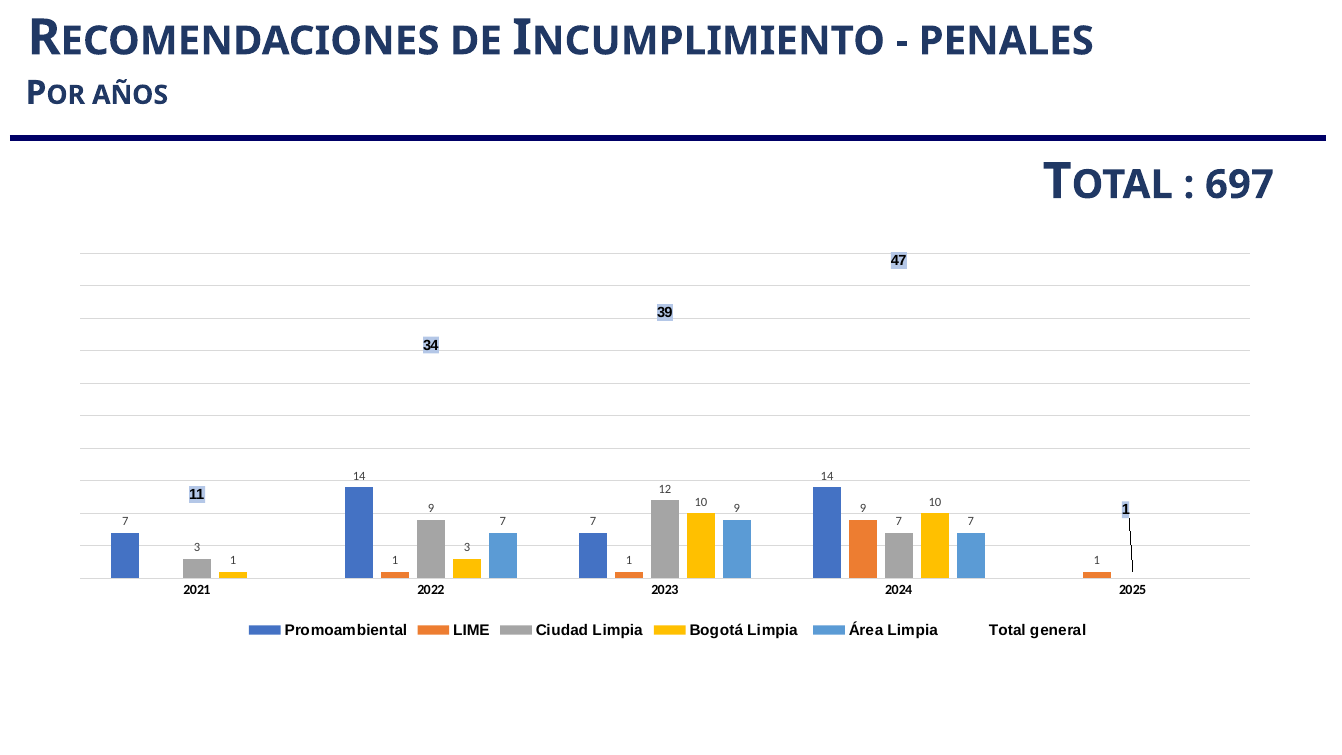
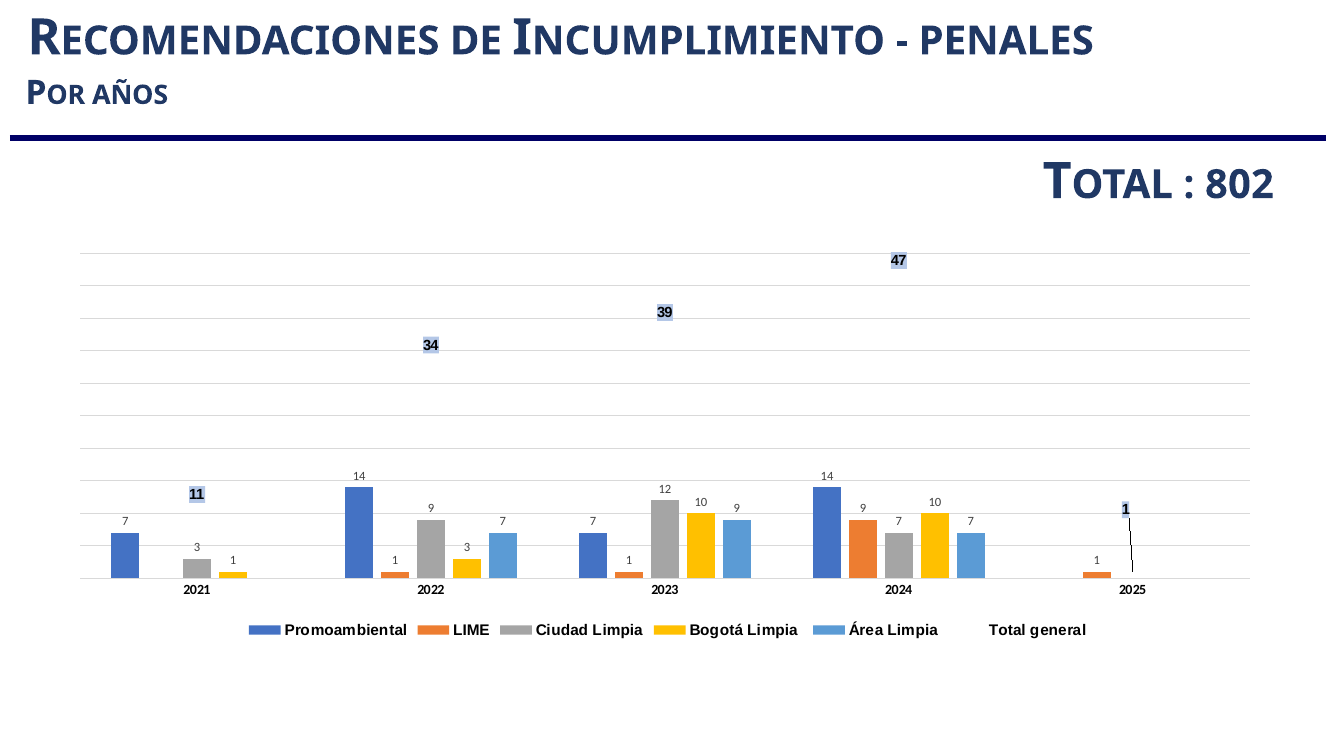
697: 697 -> 802
